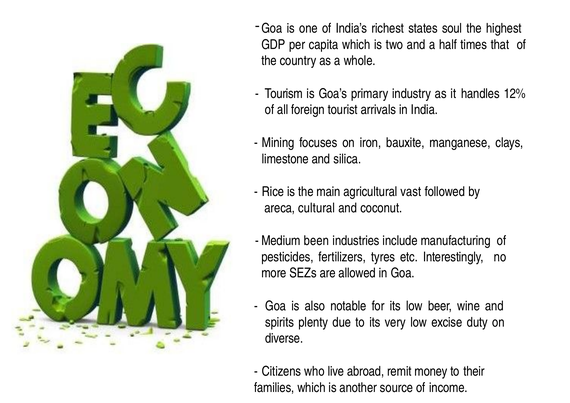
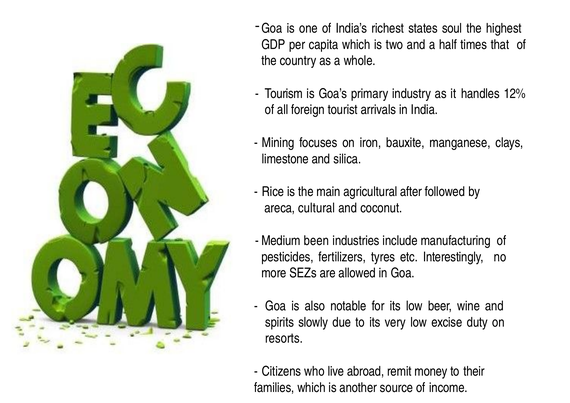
vast: vast -> after
plenty: plenty -> slowly
diverse: diverse -> resorts
